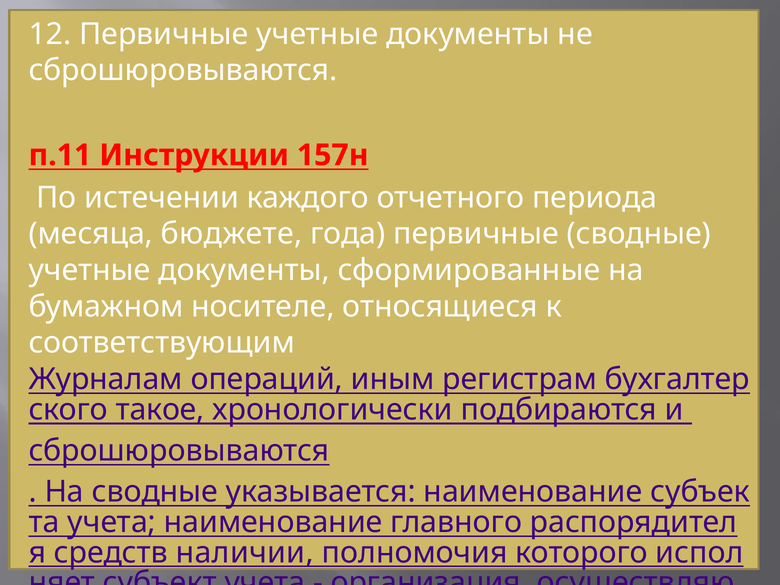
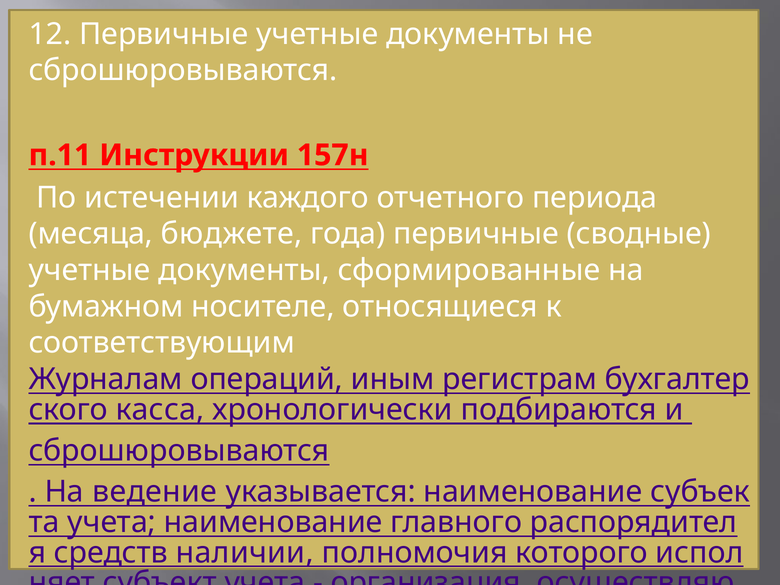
такое: такое -> касса
На сводные: сводные -> ведение
